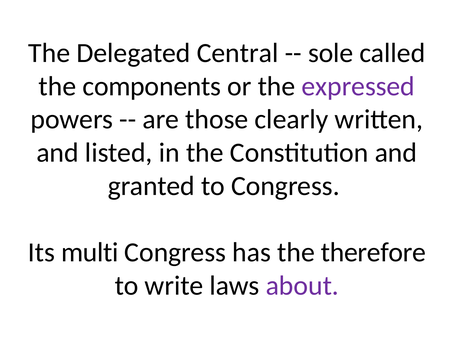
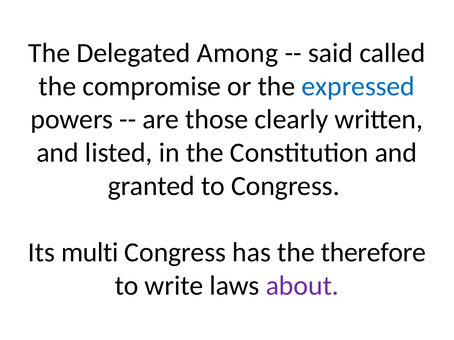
Central: Central -> Among
sole: sole -> said
components: components -> compromise
expressed colour: purple -> blue
